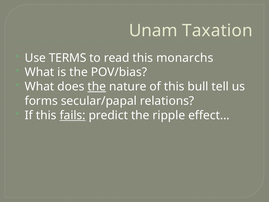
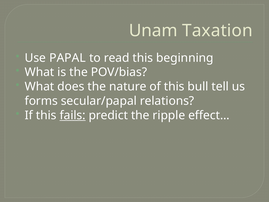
TERMS: TERMS -> PAPAL
monarchs: monarchs -> beginning
the at (97, 86) underline: present -> none
